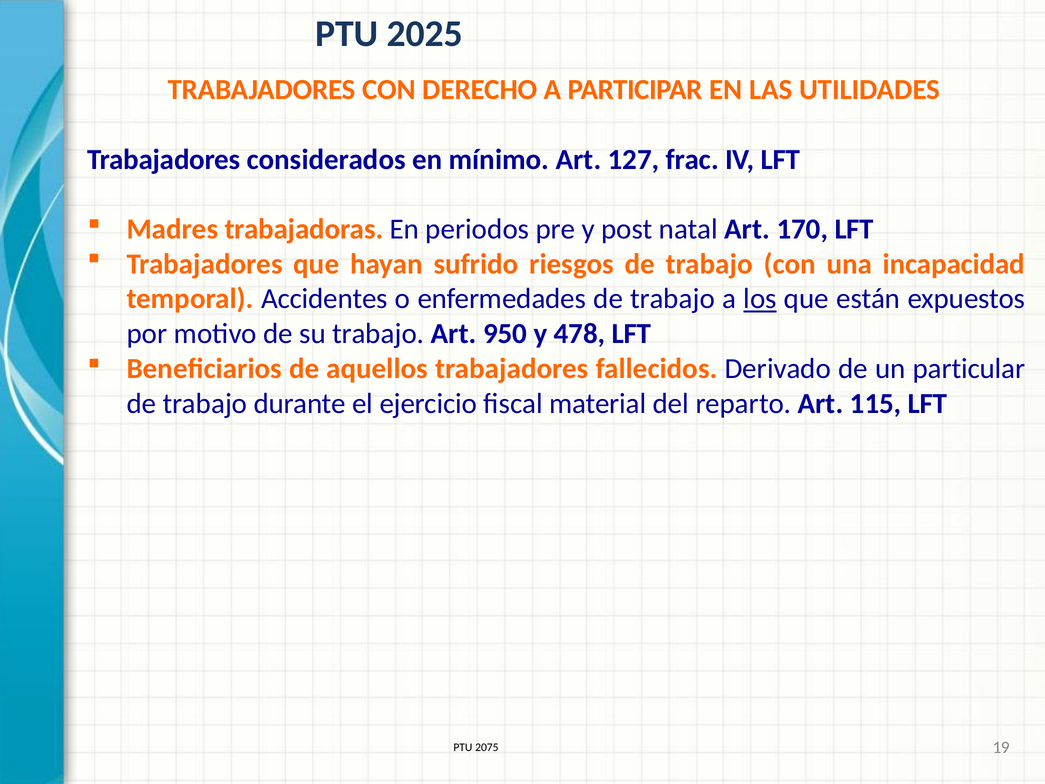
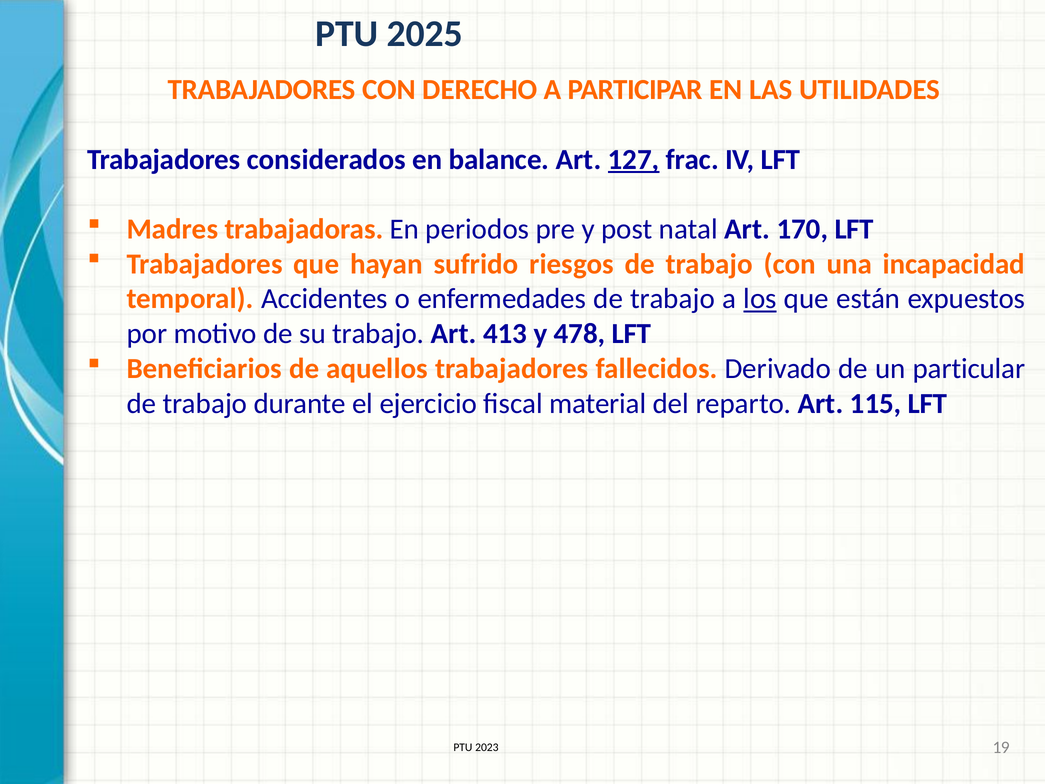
mínimo: mínimo -> balance
127 underline: none -> present
950: 950 -> 413
2075: 2075 -> 2023
